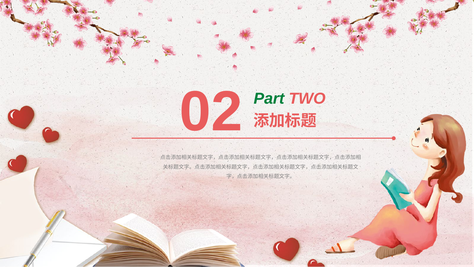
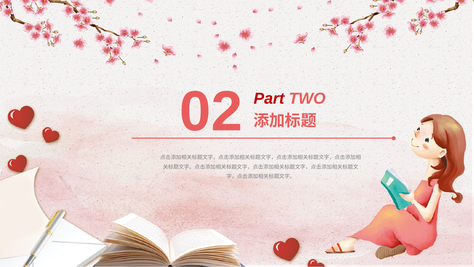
Part colour: green -> red
